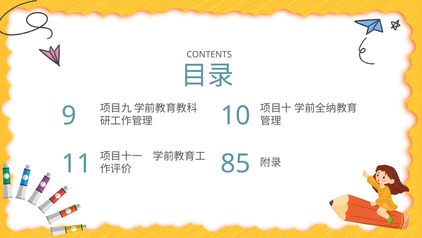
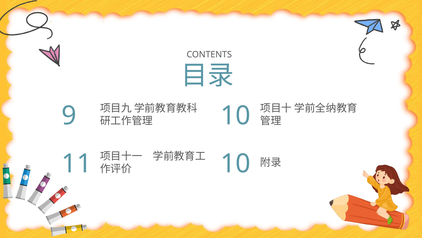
11 85: 85 -> 10
